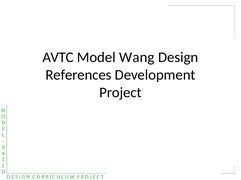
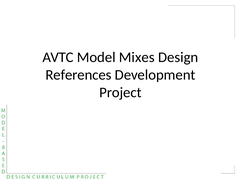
Wang: Wang -> Mixes
